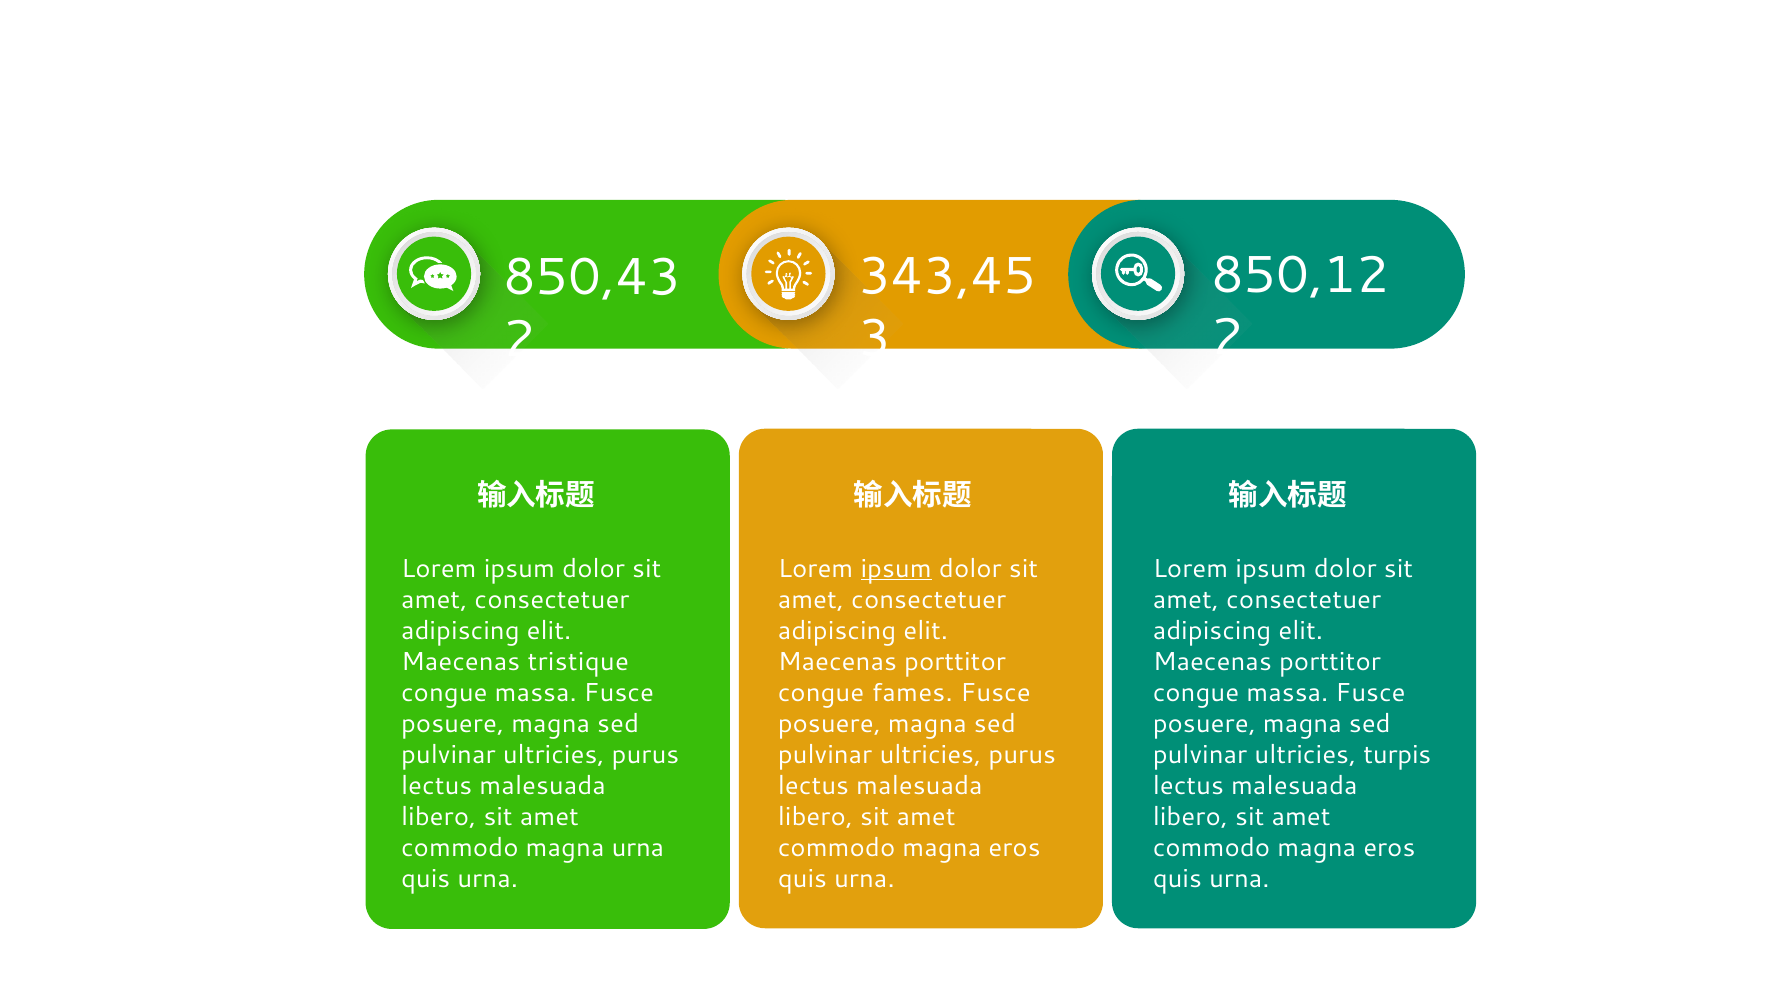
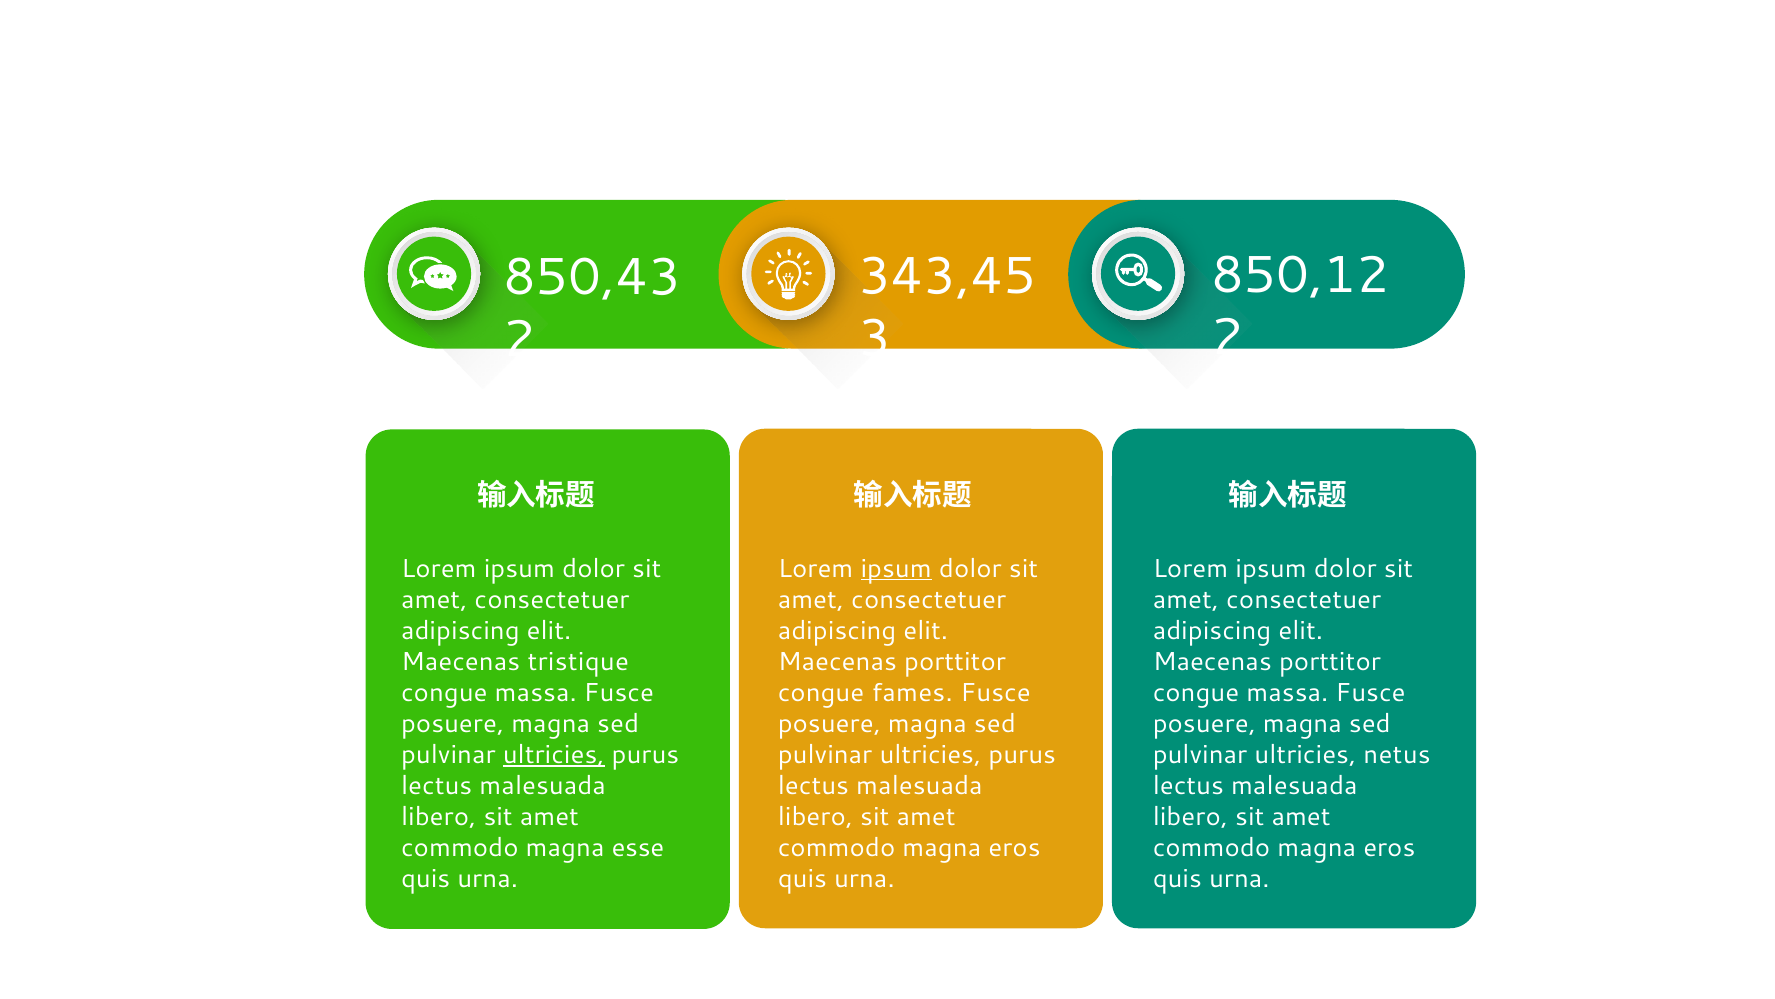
ultricies at (554, 755) underline: none -> present
turpis: turpis -> netus
magna urna: urna -> esse
